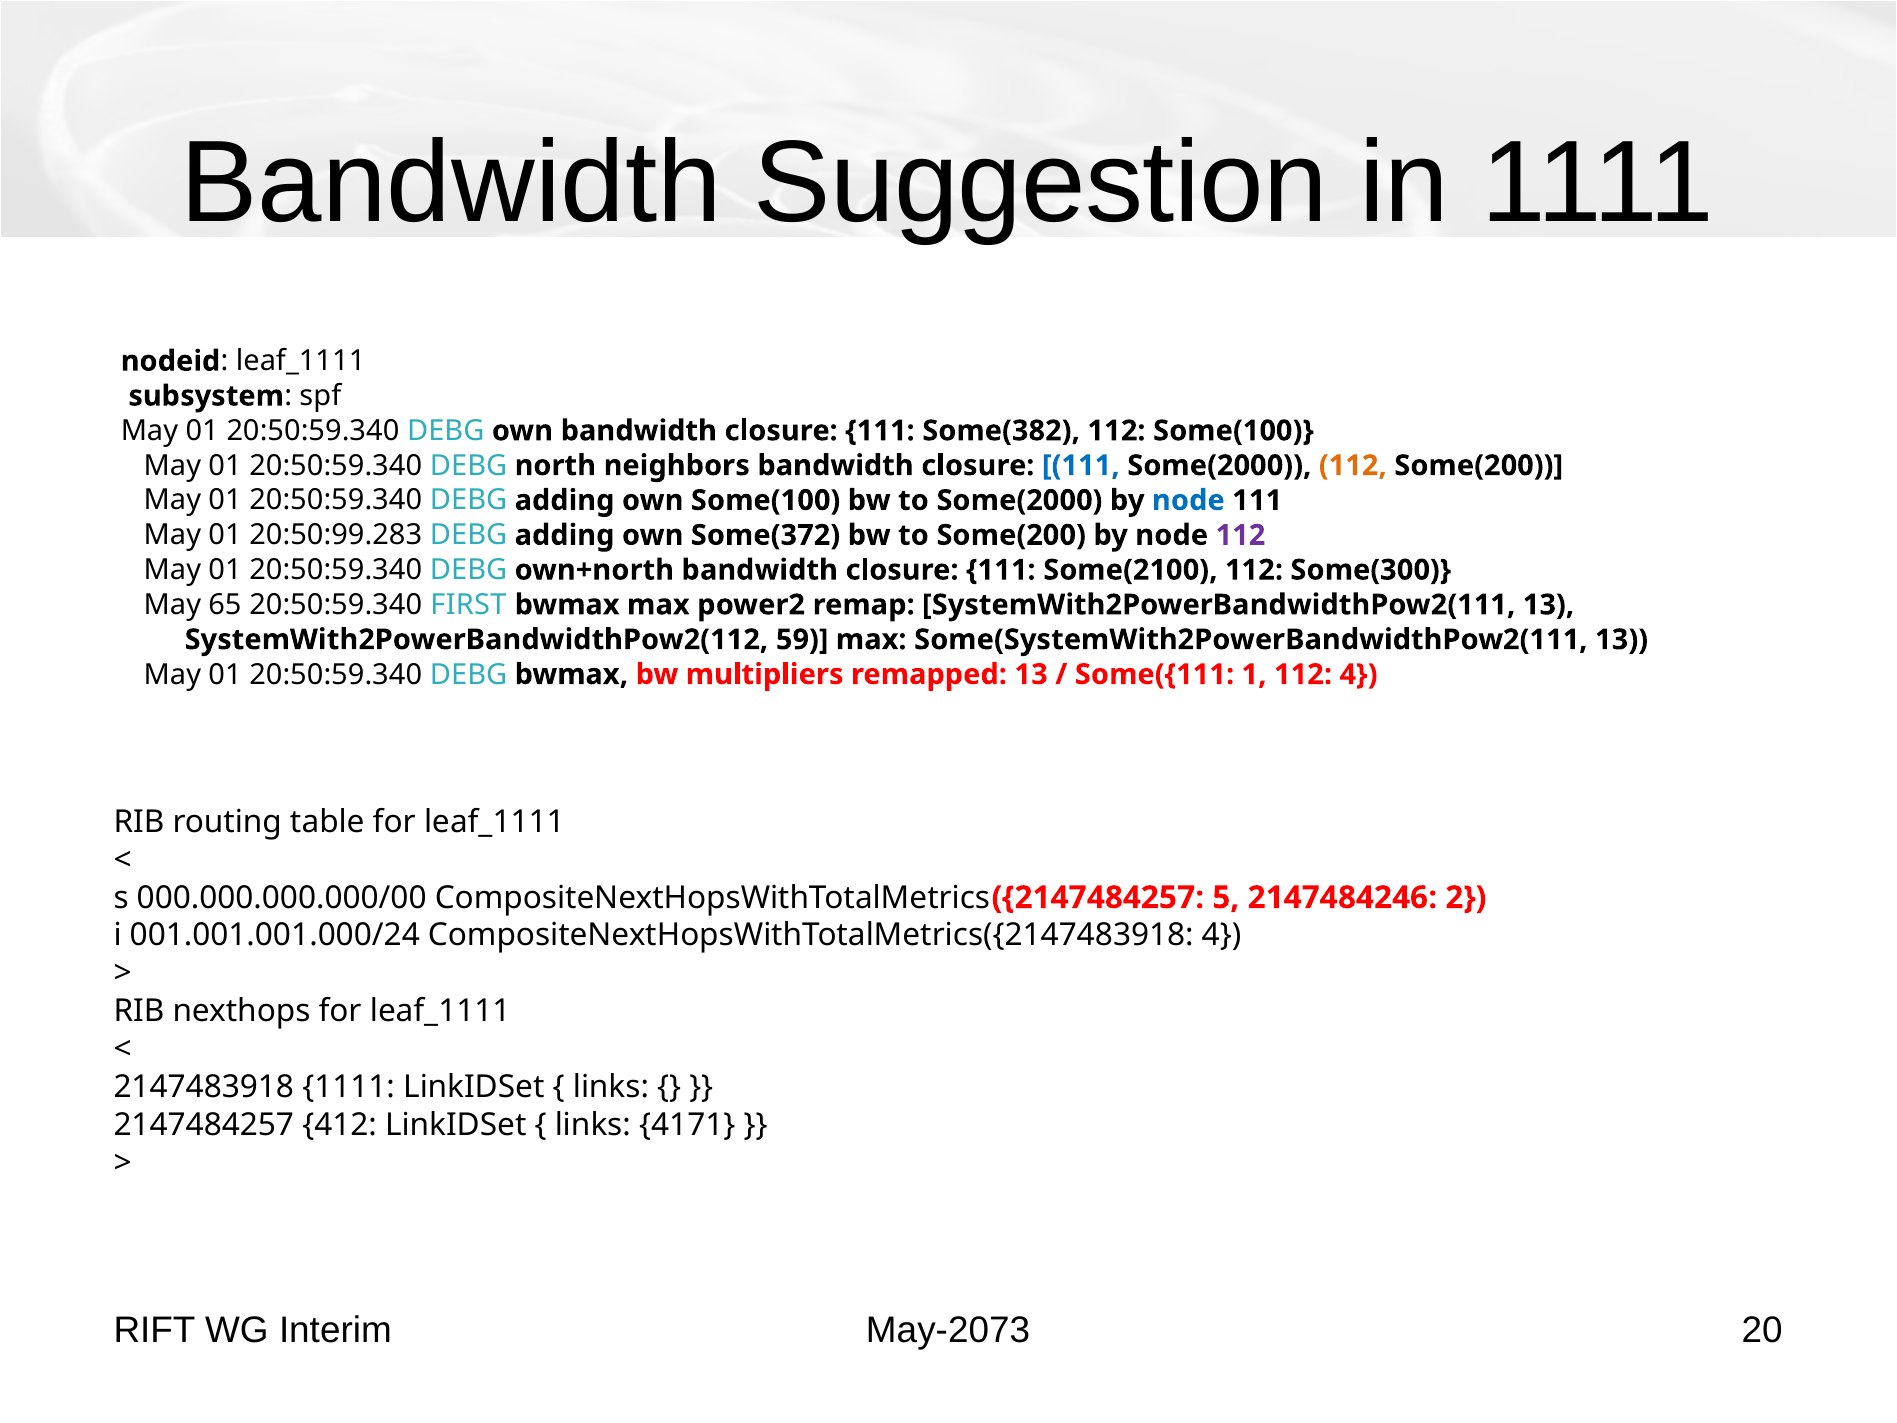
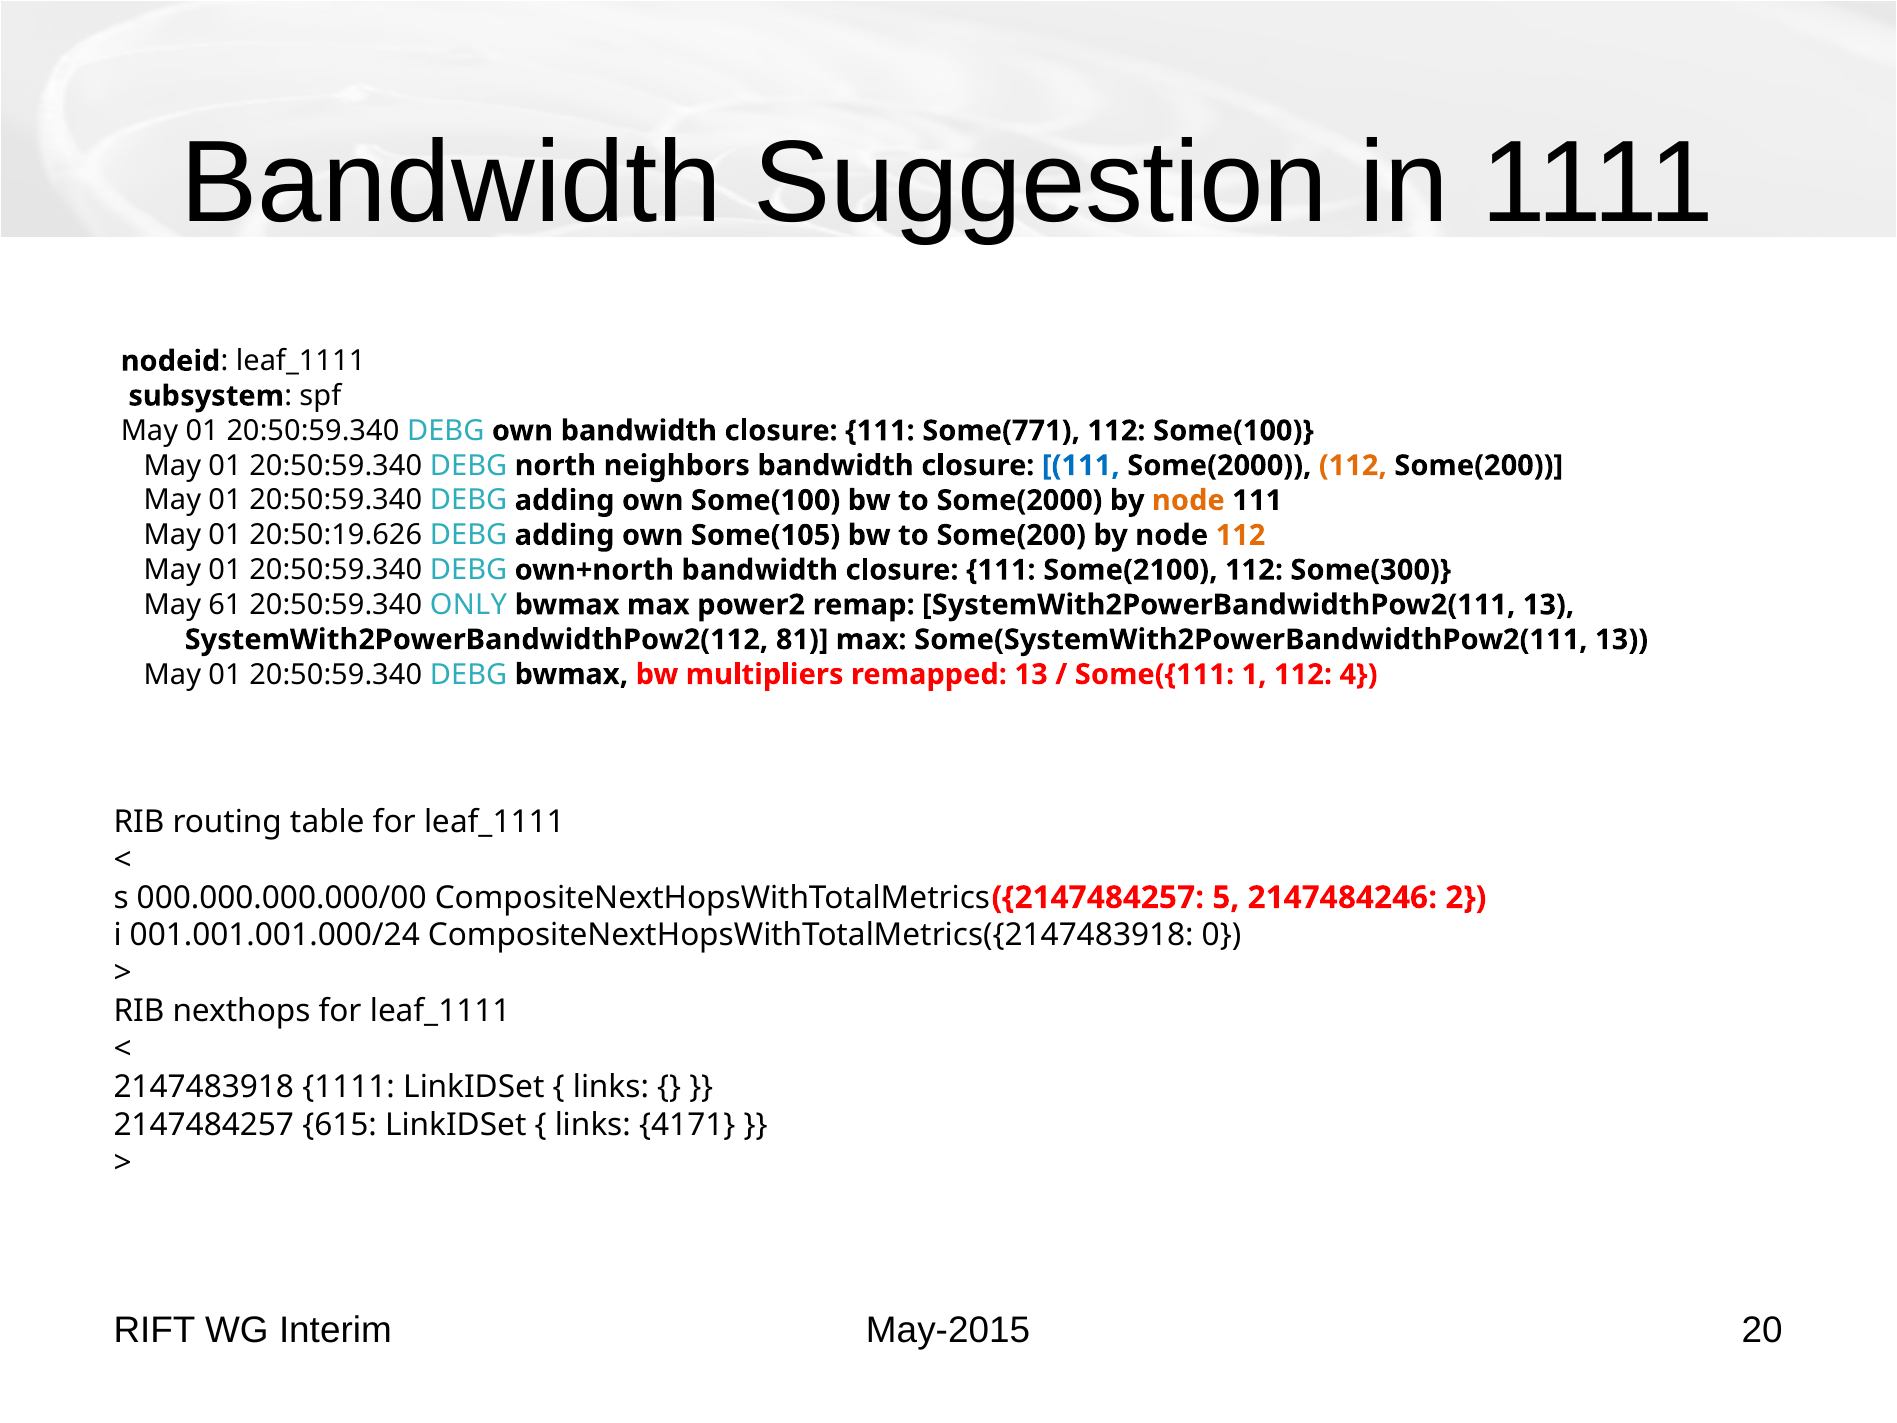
Some(382: Some(382 -> Some(771
node at (1188, 500) colour: blue -> orange
20:50:99.283: 20:50:99.283 -> 20:50:19.626
Some(372: Some(372 -> Some(105
112 at (1241, 535) colour: purple -> orange
65: 65 -> 61
FIRST: FIRST -> ONLY
59: 59 -> 81
CompositeNextHopsWithTotalMetrics({2147483918 4: 4 -> 0
412: 412 -> 615
May-2073: May-2073 -> May-2015
